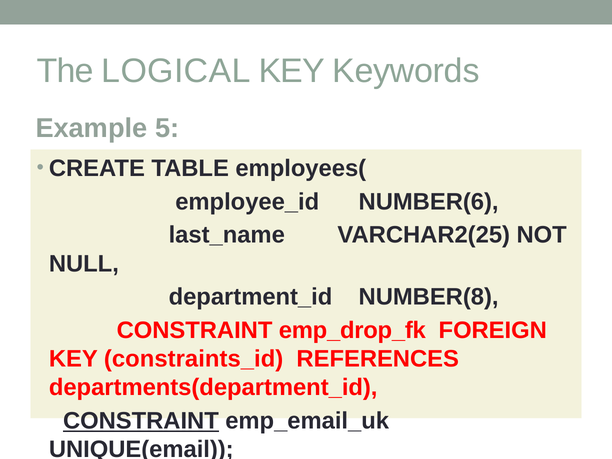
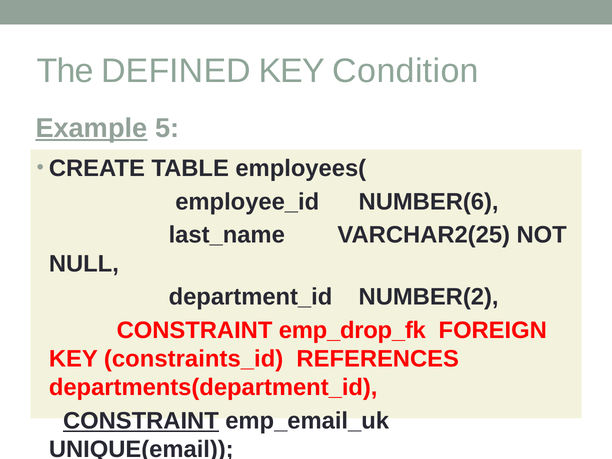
LOGICAL: LOGICAL -> DEFINED
Keywords: Keywords -> Condition
Example underline: none -> present
NUMBER(8: NUMBER(8 -> NUMBER(2
